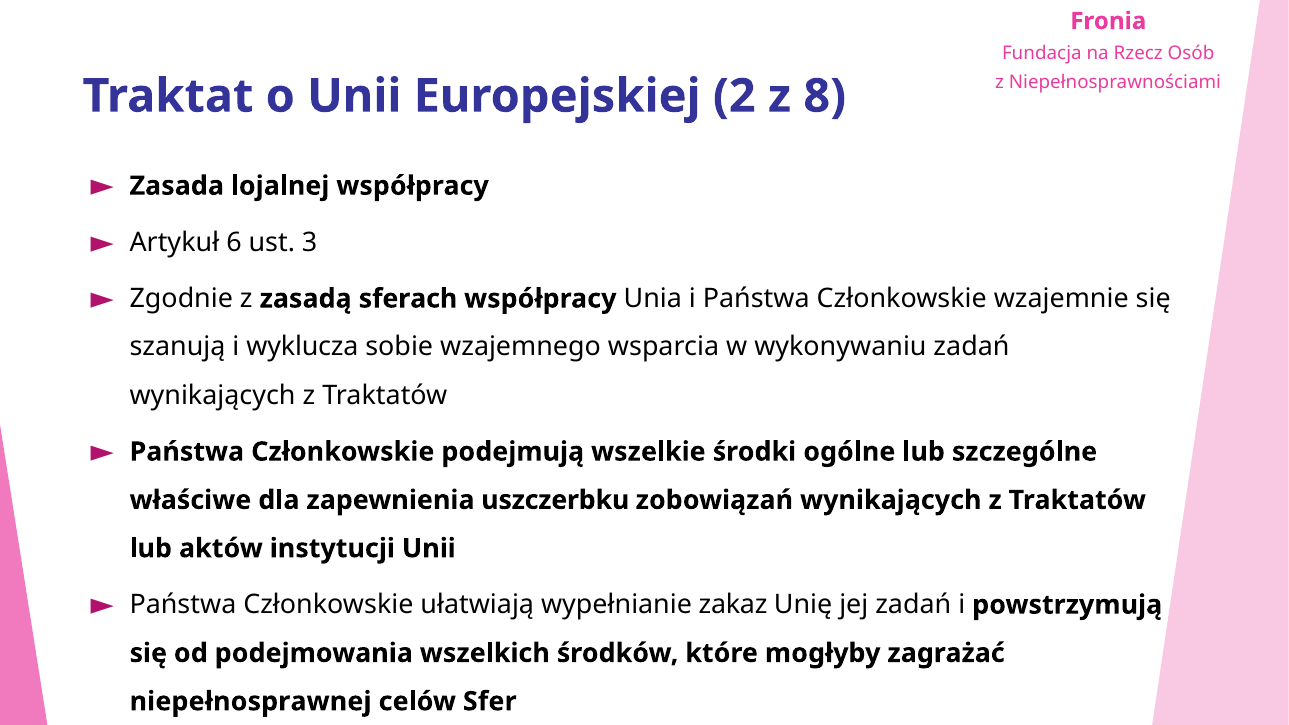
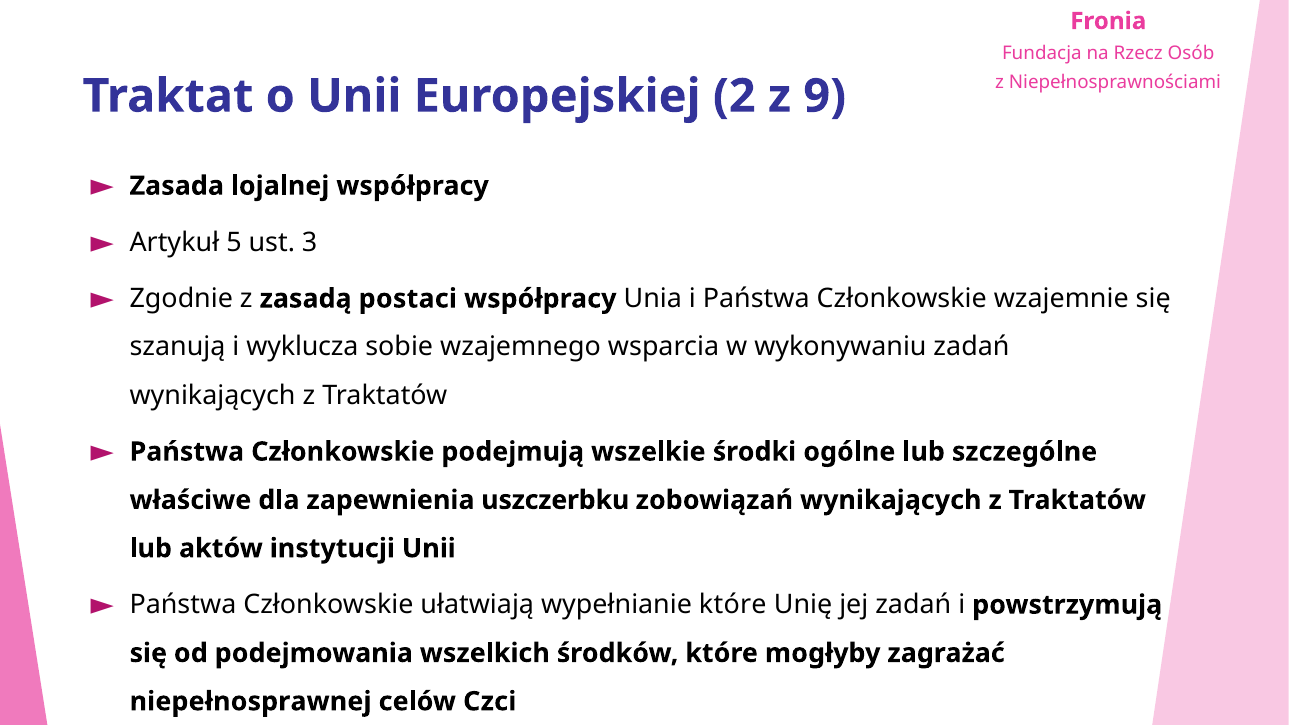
8: 8 -> 9
6: 6 -> 5
sferach: sferach -> postaci
wypełnianie zakaz: zakaz -> które
Sfer: Sfer -> Czci
